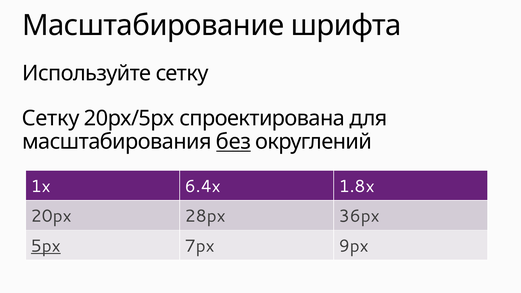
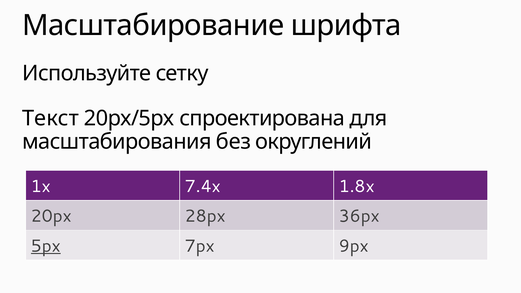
Сетку at (51, 118): Сетку -> Текст
без underline: present -> none
6.4x: 6.4x -> 7.4x
